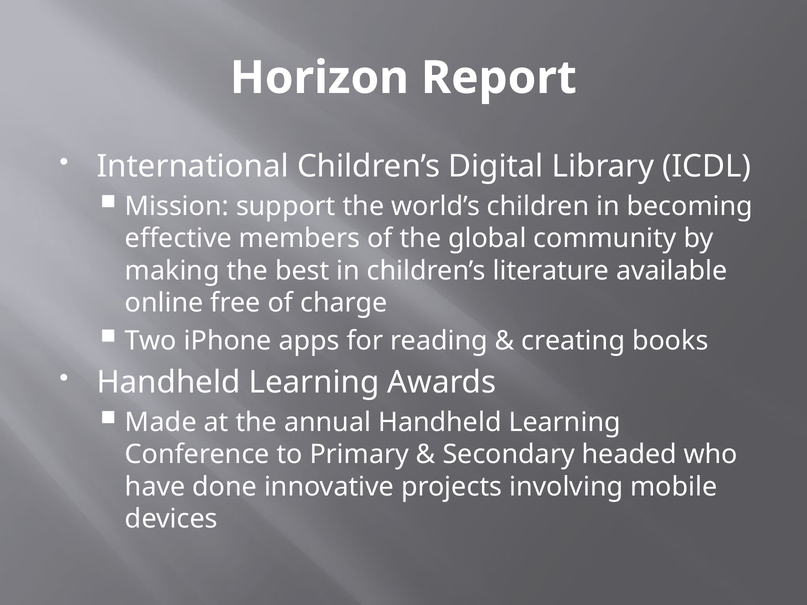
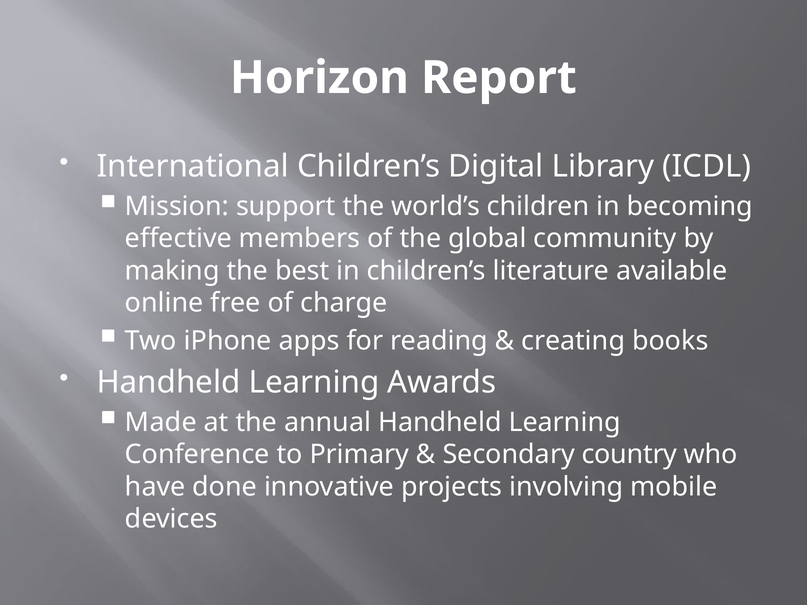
headed: headed -> country
